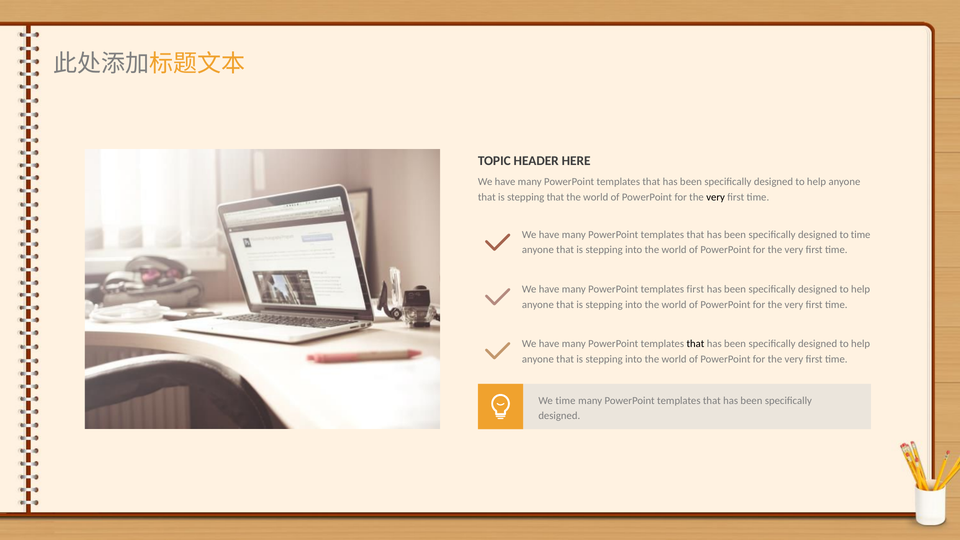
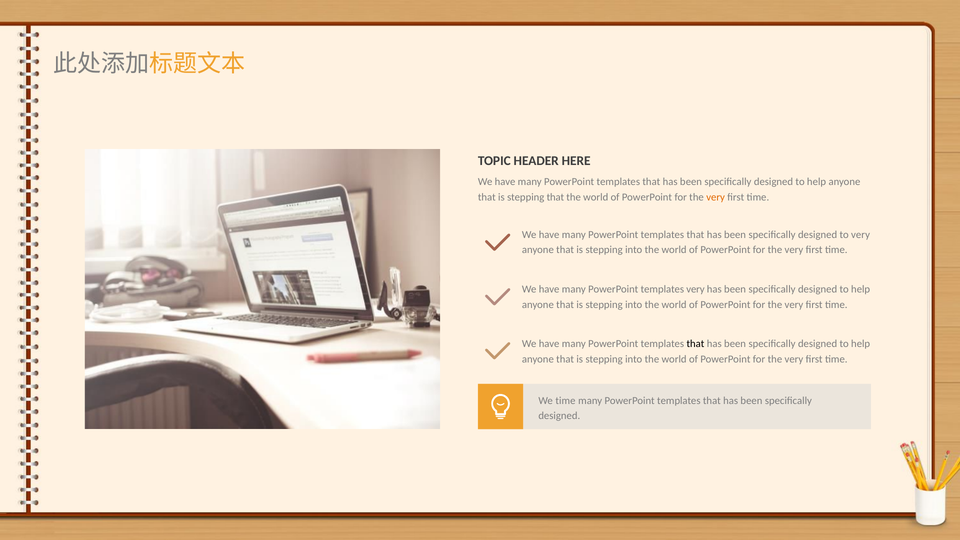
very at (716, 197) colour: black -> orange
to time: time -> very
templates first: first -> very
